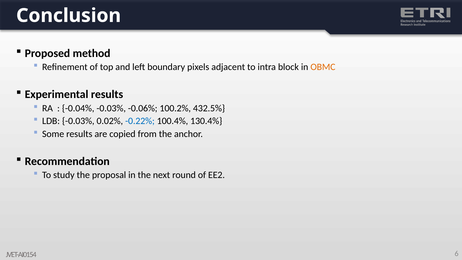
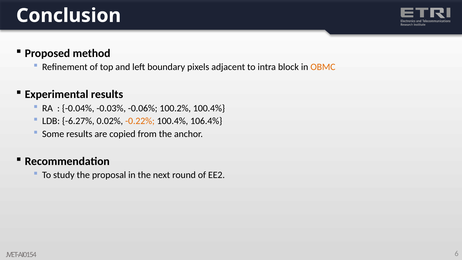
100.2% 432.5%: 432.5% -> 100.4%
LDB -0.03%: -0.03% -> -6.27%
-0.22% colour: blue -> orange
130.4%: 130.4% -> 106.4%
